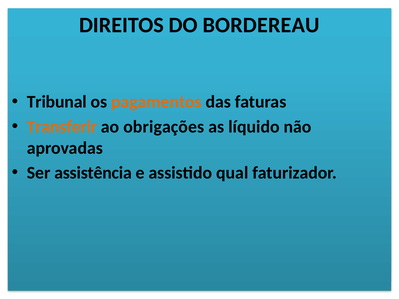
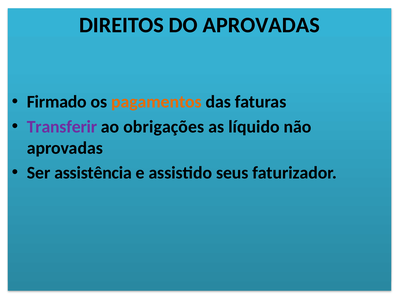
DO BORDEREAU: BORDEREAU -> APROVADAS
Tribunal: Tribunal -> Firmado
Transferir colour: orange -> purple
qual: qual -> seus
